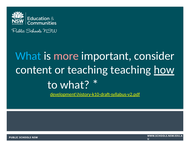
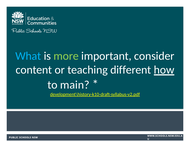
more colour: pink -> light green
teaching teaching: teaching -> different
to what: what -> main
